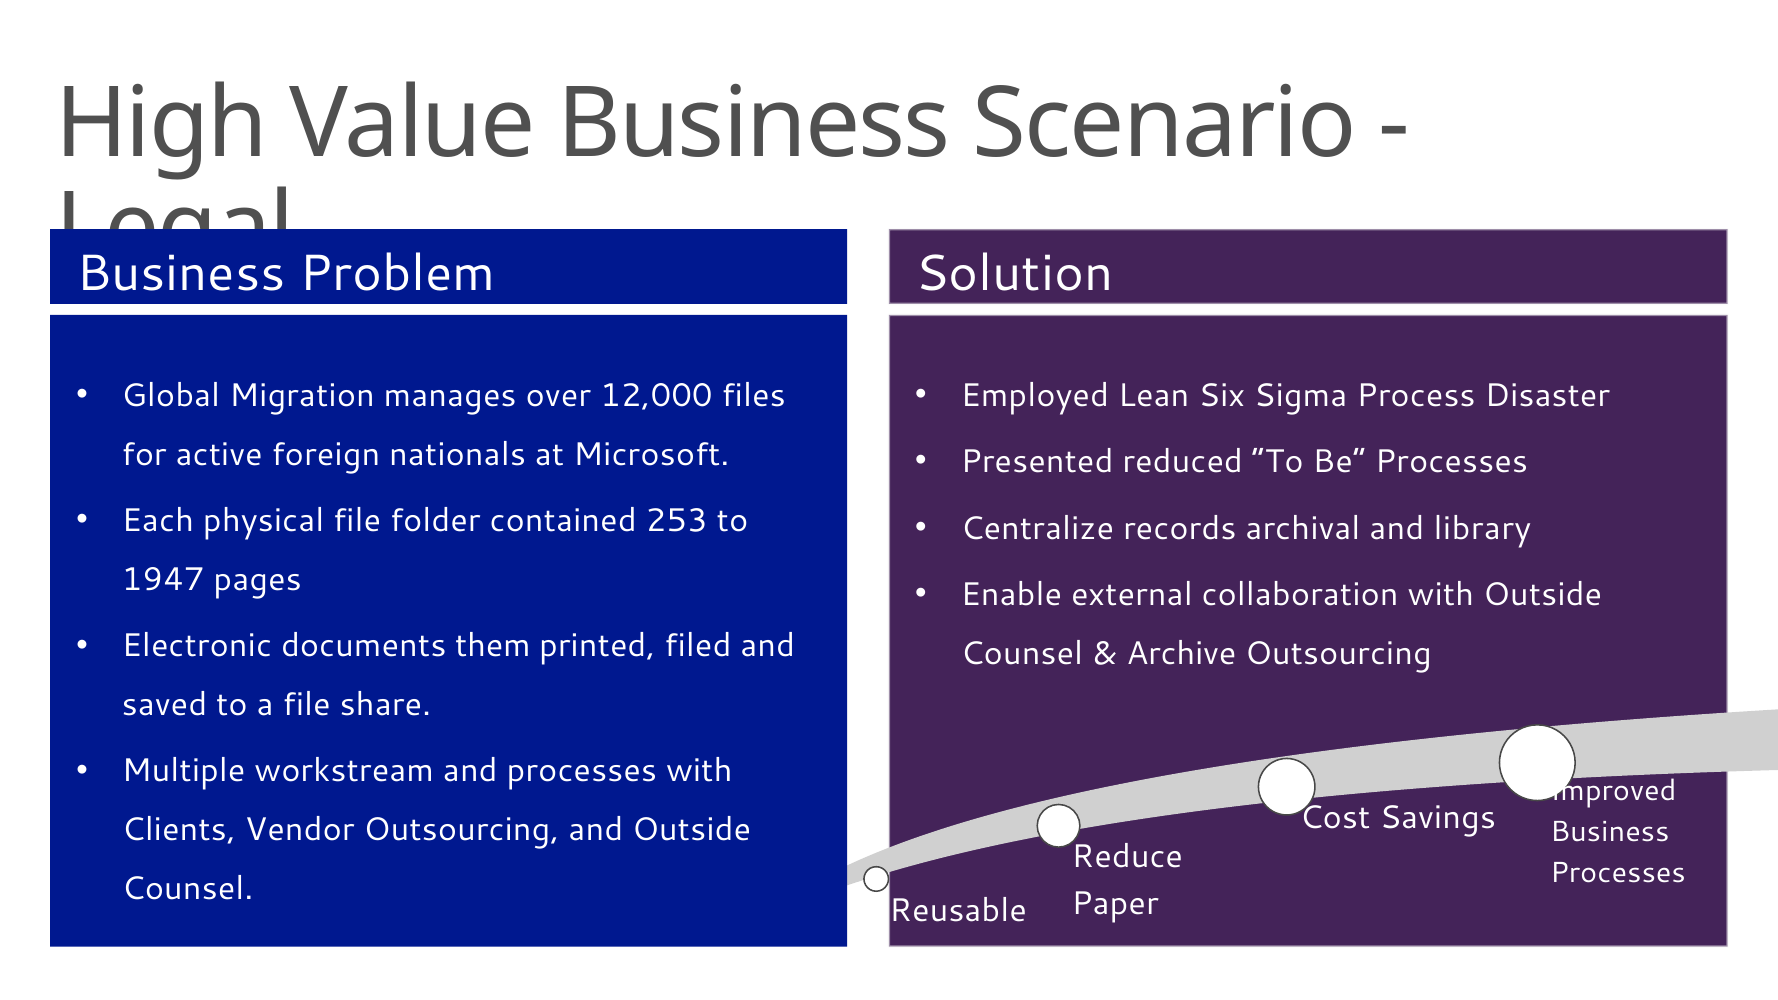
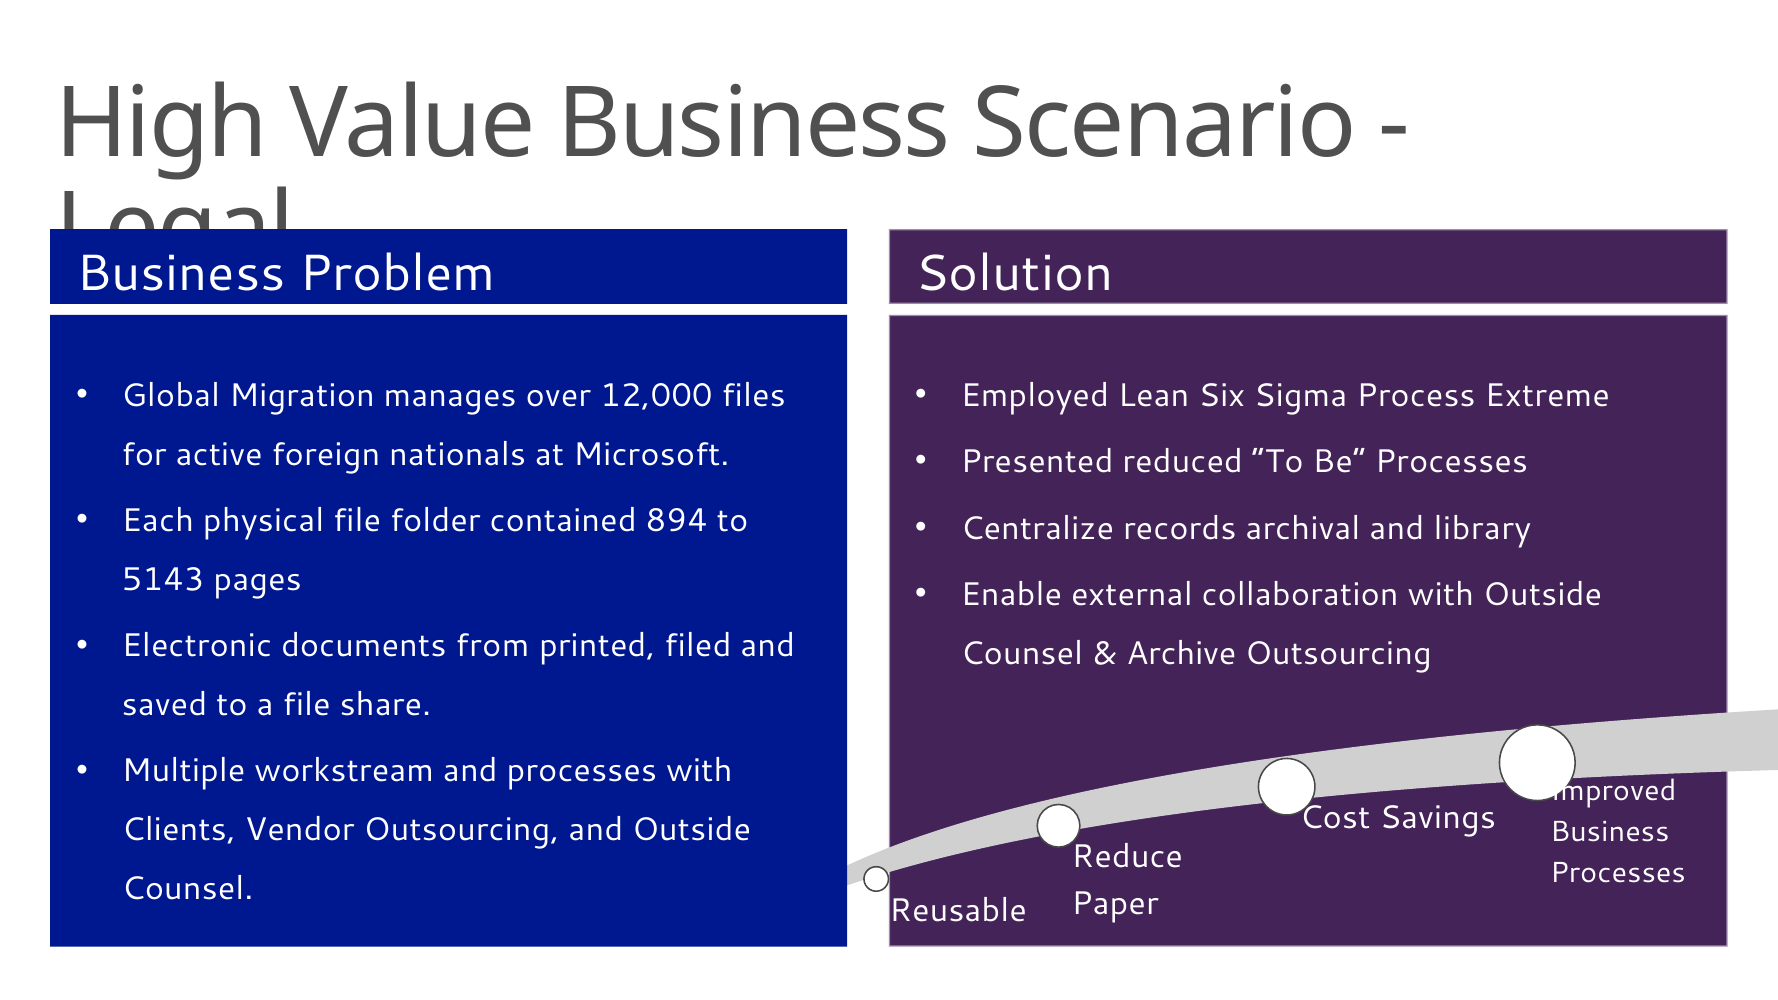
Disaster: Disaster -> Extreme
253: 253 -> 894
1947: 1947 -> 5143
them: them -> from
